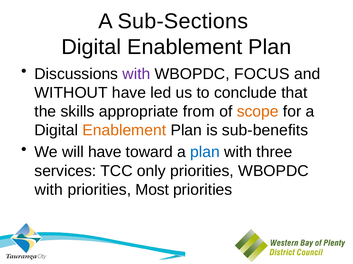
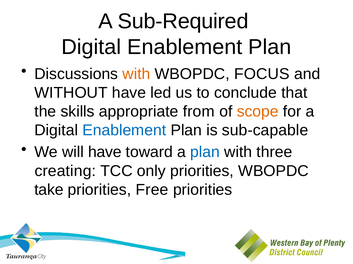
Sub-Sections: Sub-Sections -> Sub-Required
with at (136, 74) colour: purple -> orange
Enablement at (124, 131) colour: orange -> blue
sub-benefits: sub-benefits -> sub-capable
services: services -> creating
with at (49, 190): with -> take
Most: Most -> Free
